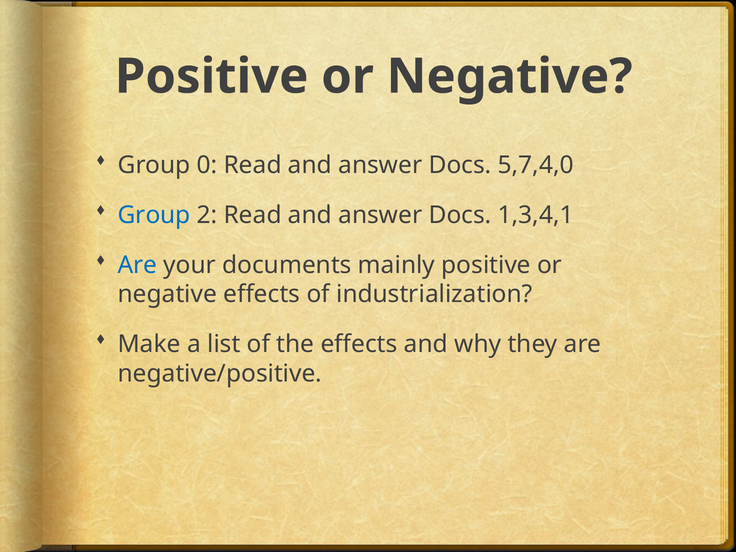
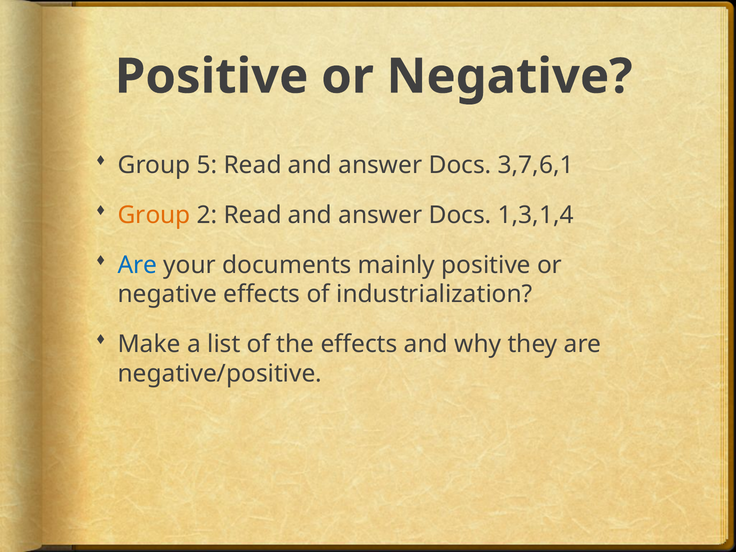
0: 0 -> 5
5,7,4,0: 5,7,4,0 -> 3,7,6,1
Group at (154, 215) colour: blue -> orange
1,3,4,1: 1,3,4,1 -> 1,3,1,4
